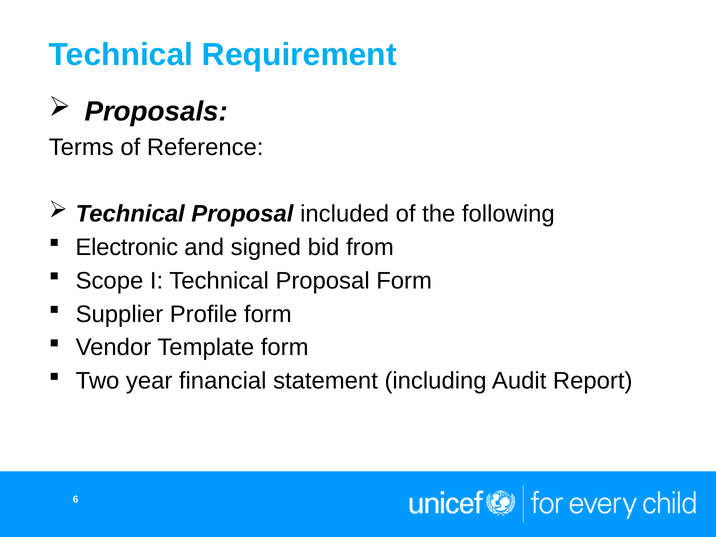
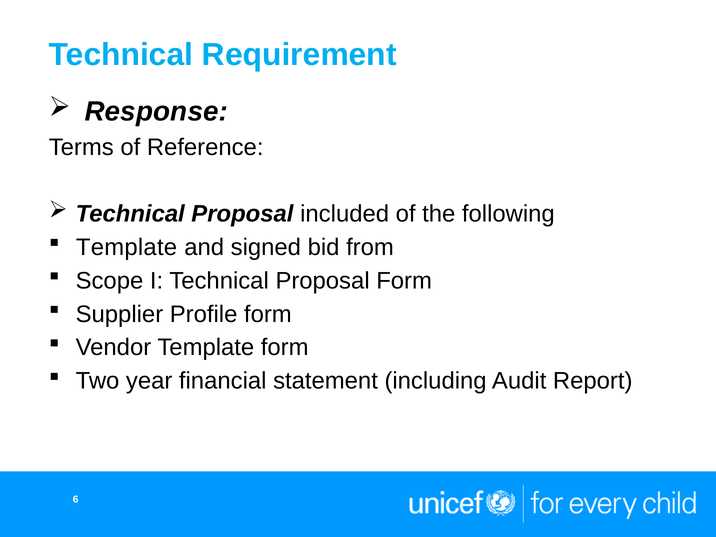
Proposals: Proposals -> Response
Electronic at (127, 247): Electronic -> Template
